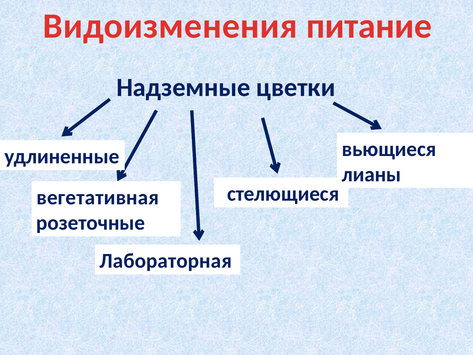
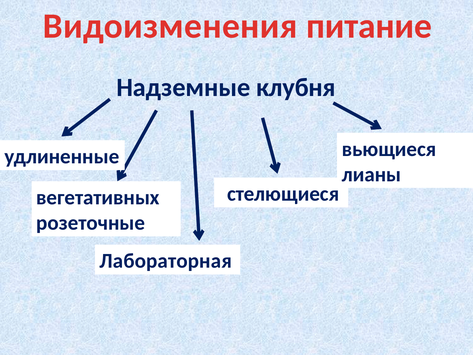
цветки: цветки -> клубня
вегетативная: вегетативная -> вегетативных
